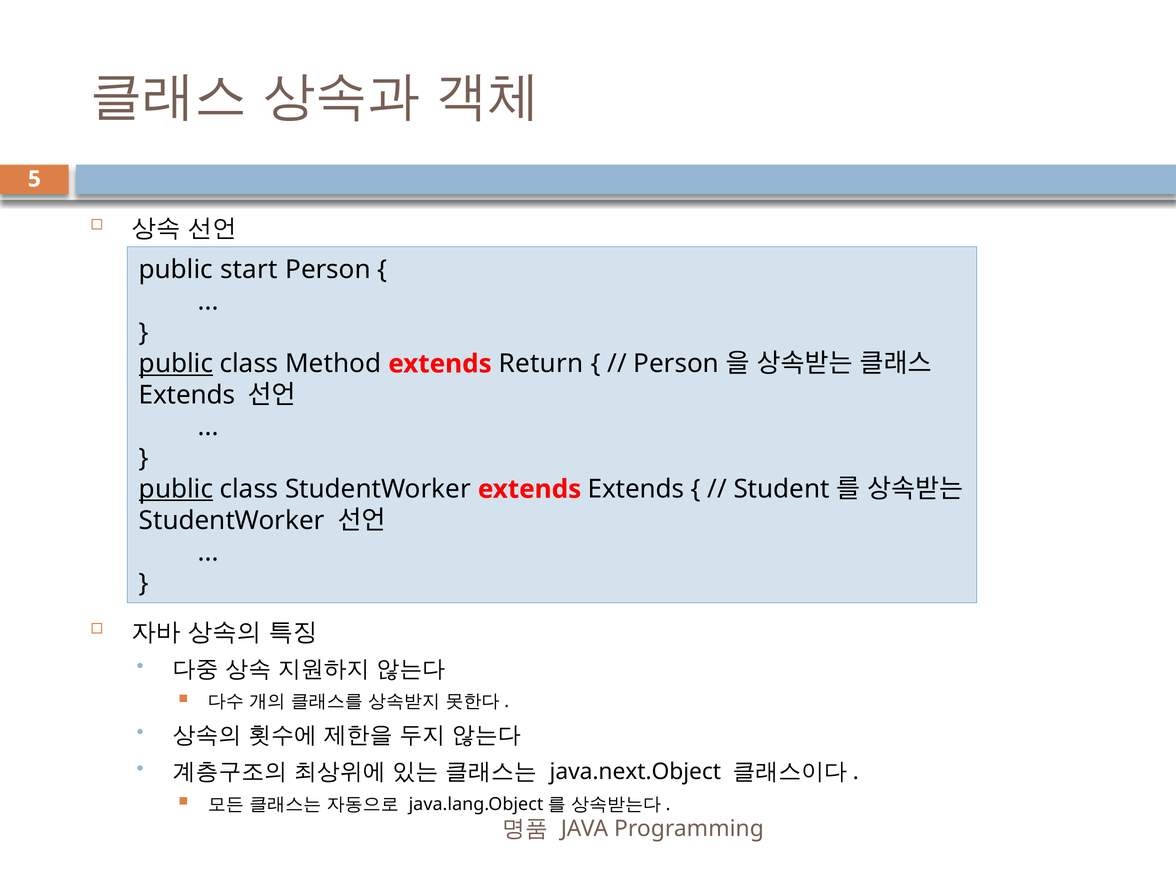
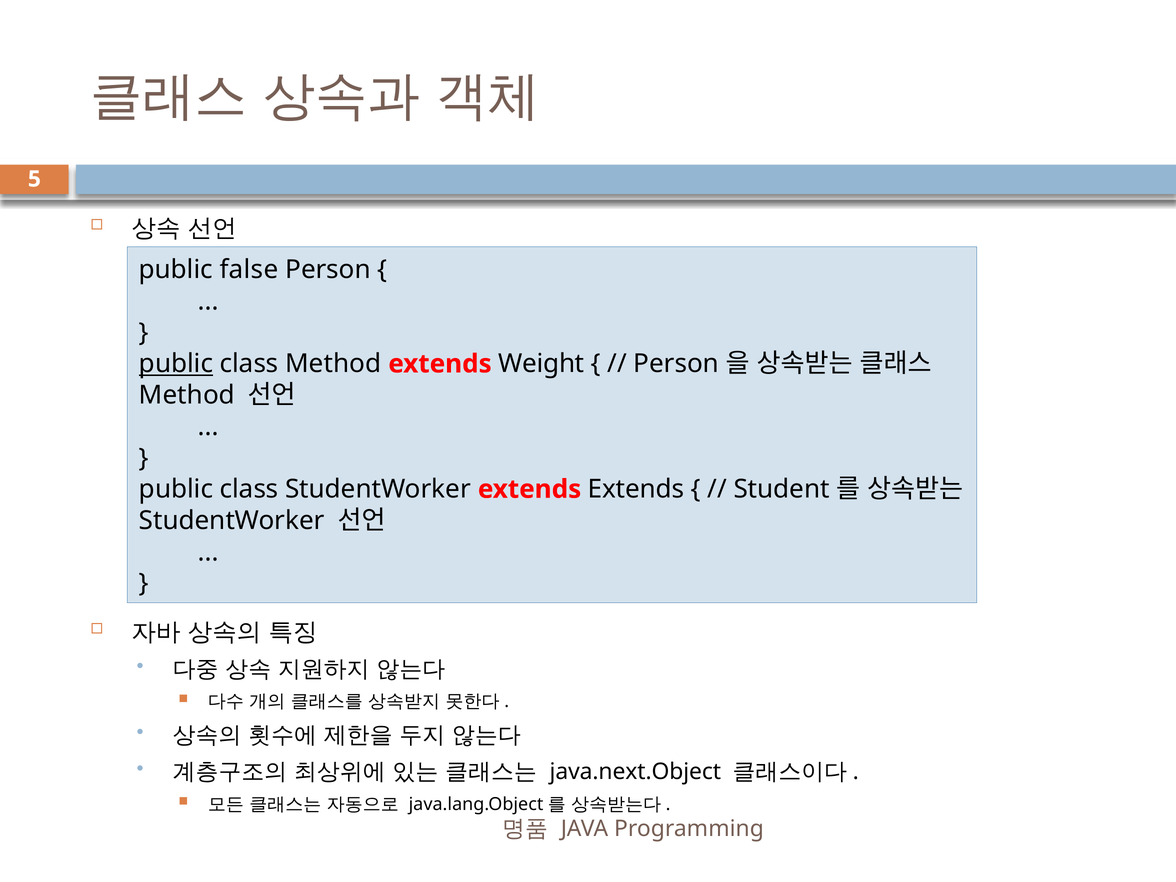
start: start -> false
Return: Return -> Weight
Extends at (187, 395): Extends -> Method
public at (176, 489) underline: present -> none
